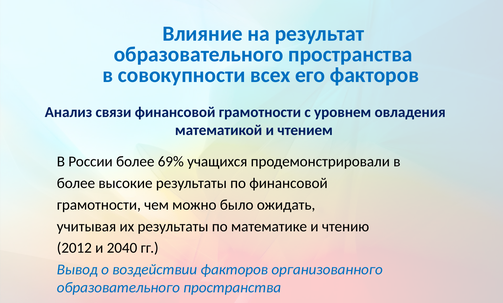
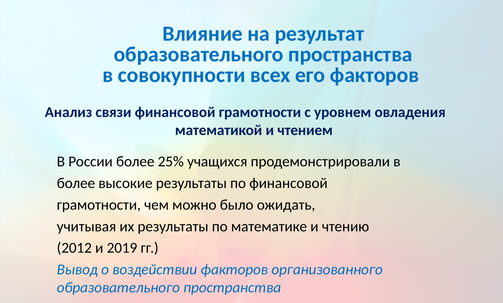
69%: 69% -> 25%
2040: 2040 -> 2019
